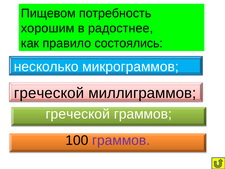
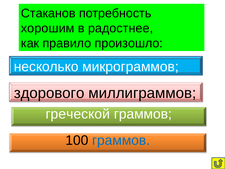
Пищевом: Пищевом -> Стаканов
состоялись: состоялись -> произошло
греческой at (49, 93): греческой -> здорового
граммов at (121, 140) colour: purple -> blue
